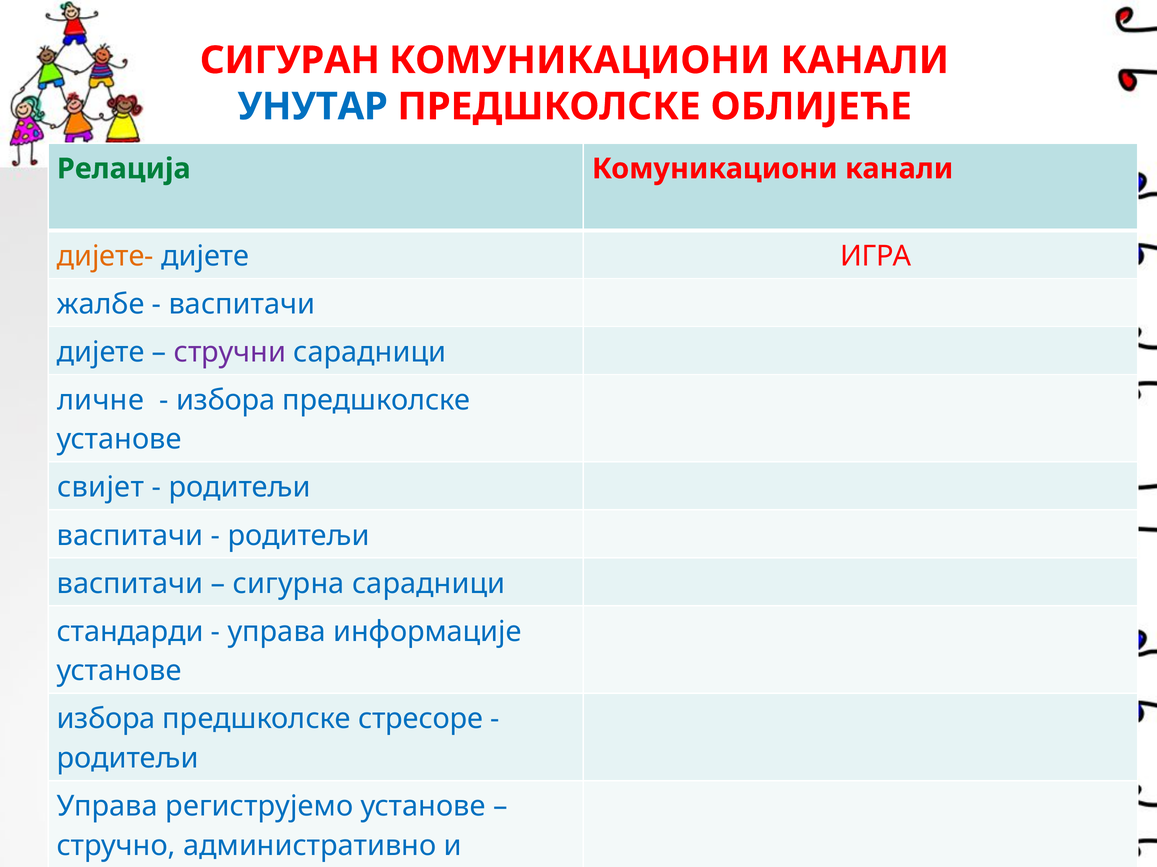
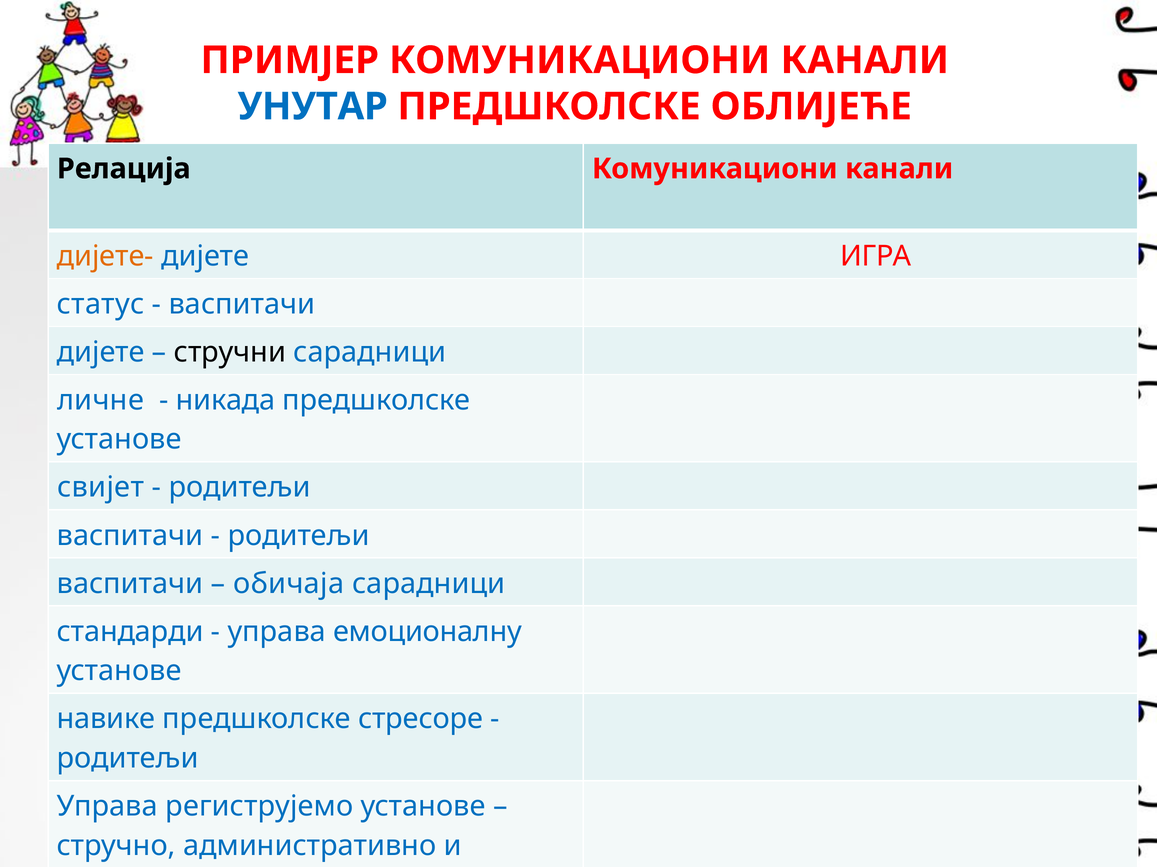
СИГУРАН: СИГУРАН -> ПРИМЈЕР
Релација colour: green -> black
жалбе: жалбе -> статус
стручни colour: purple -> black
избора at (226, 400): избора -> никада
сигурна: сигурна -> обичаја
информације: информације -> емоционалну
избора at (106, 719): избора -> навике
